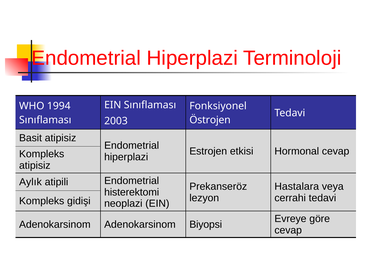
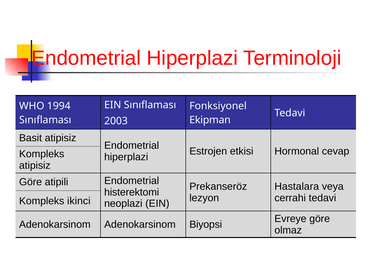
Östrojen: Östrojen -> Ekipman
Aylık at (30, 182): Aylık -> Göre
gidişi: gidişi -> ikinci
cevap at (288, 231): cevap -> olmaz
